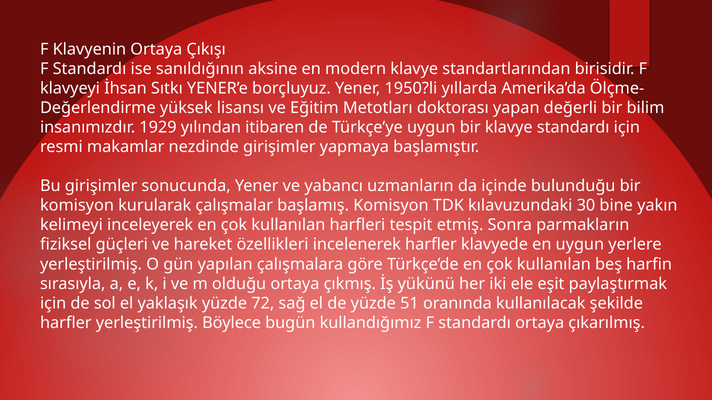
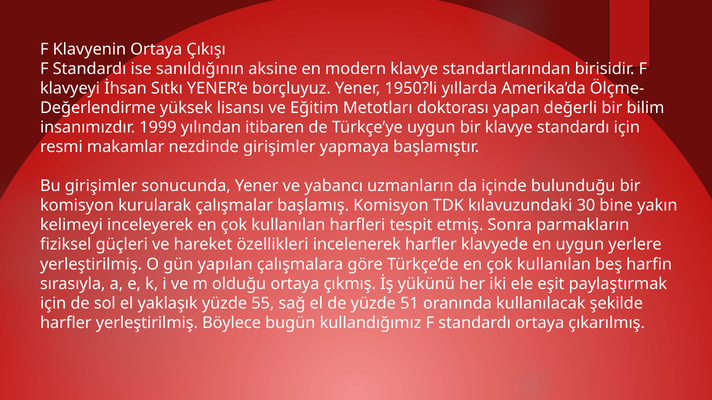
1929: 1929 -> 1999
72: 72 -> 55
